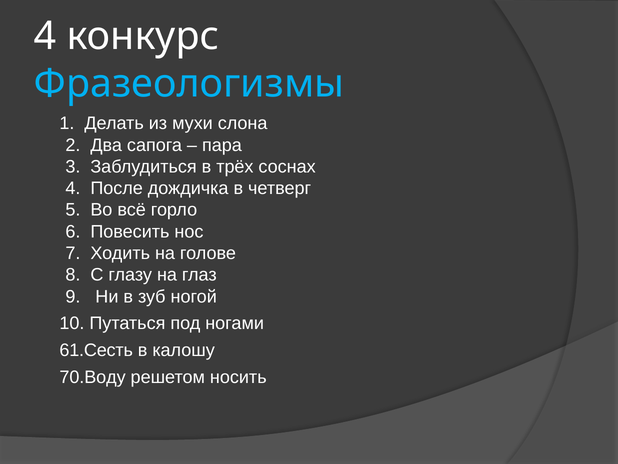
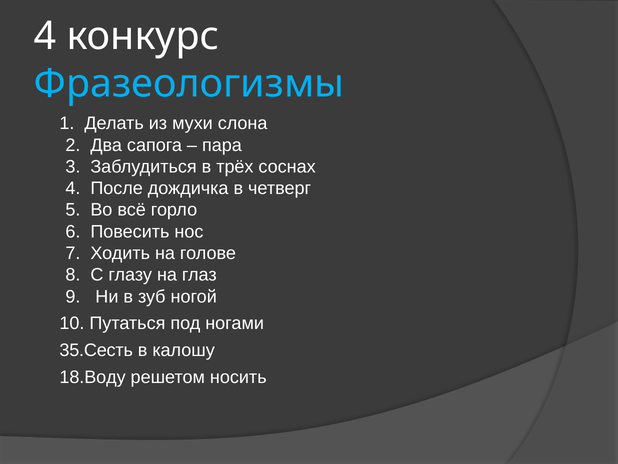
61.Сесть: 61.Сесть -> 35.Сесть
70.Воду: 70.Воду -> 18.Воду
